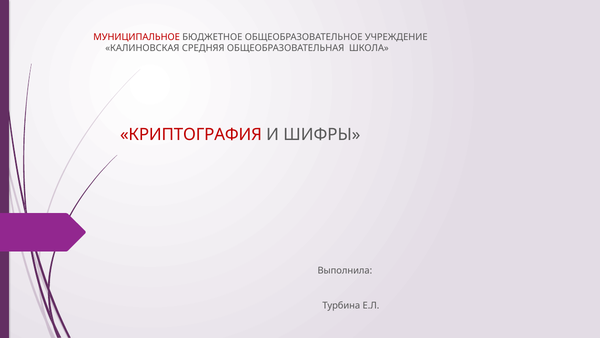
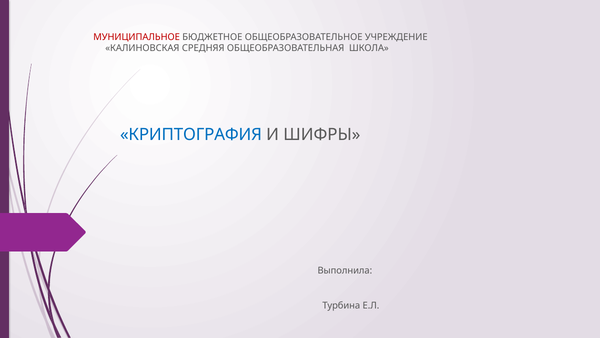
КРИПТОГРАФИЯ colour: red -> blue
